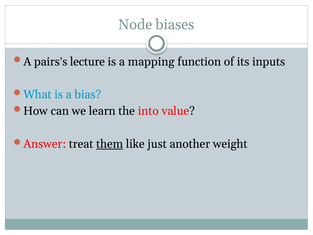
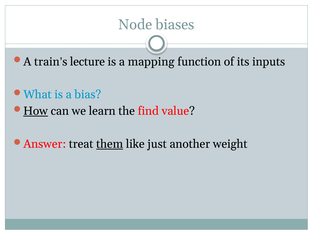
pairs: pairs -> train
How underline: none -> present
into: into -> find
